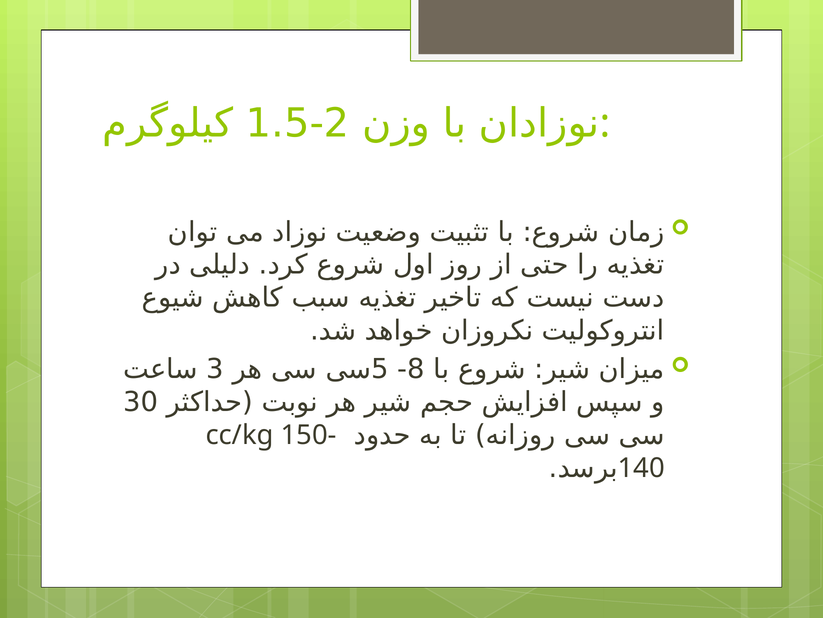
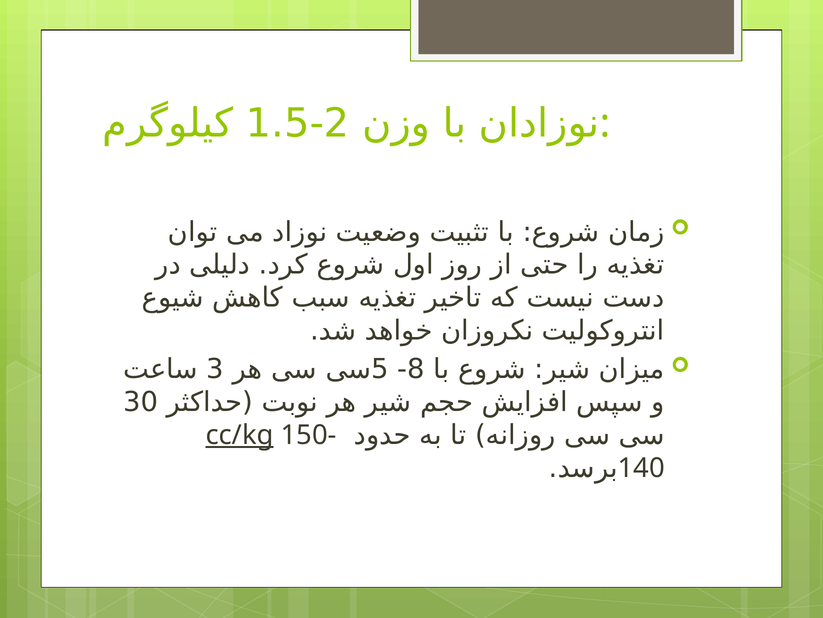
cc/kg underline: none -> present
